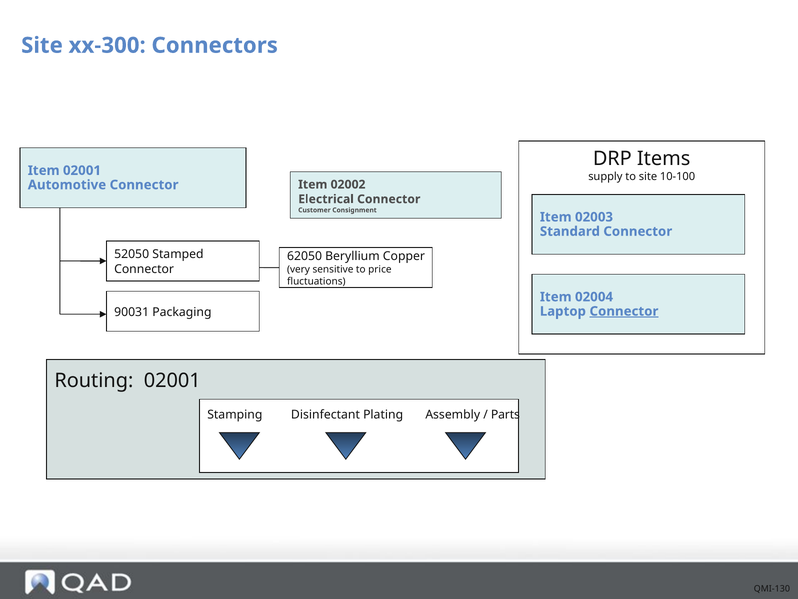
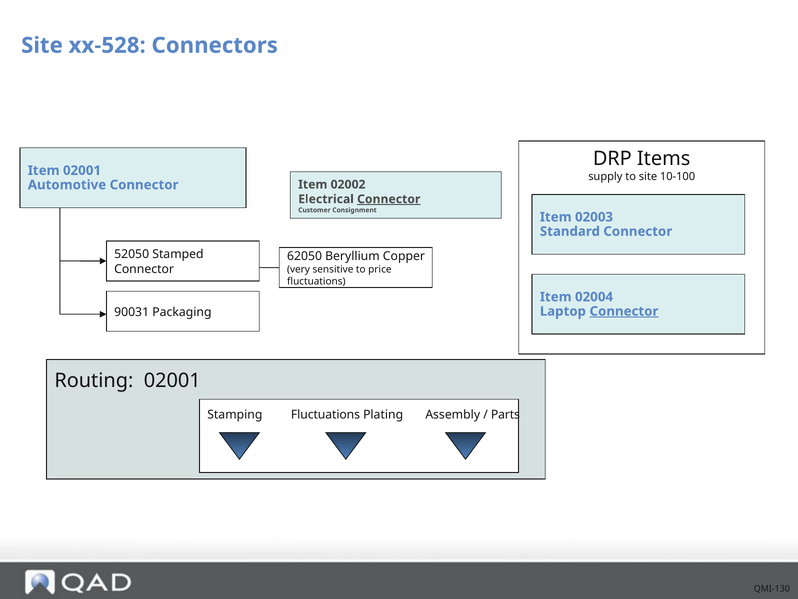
xx-300: xx-300 -> xx-528
Connector at (389, 199) underline: none -> present
Stamping Disinfectant: Disinfectant -> Fluctuations
